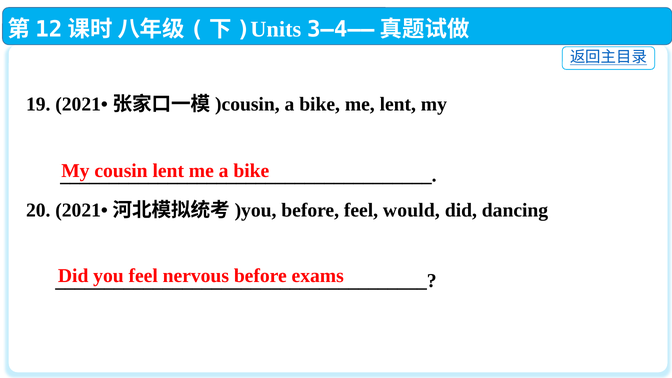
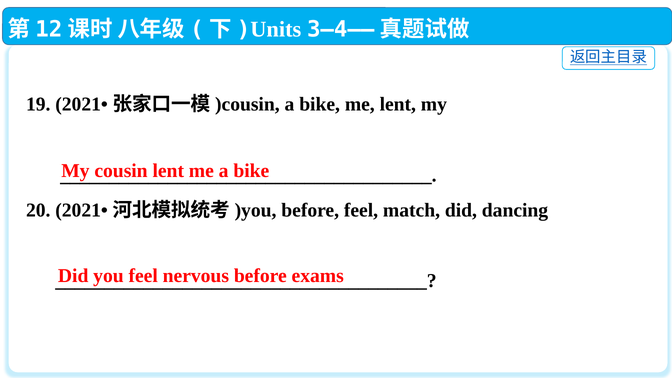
would: would -> match
